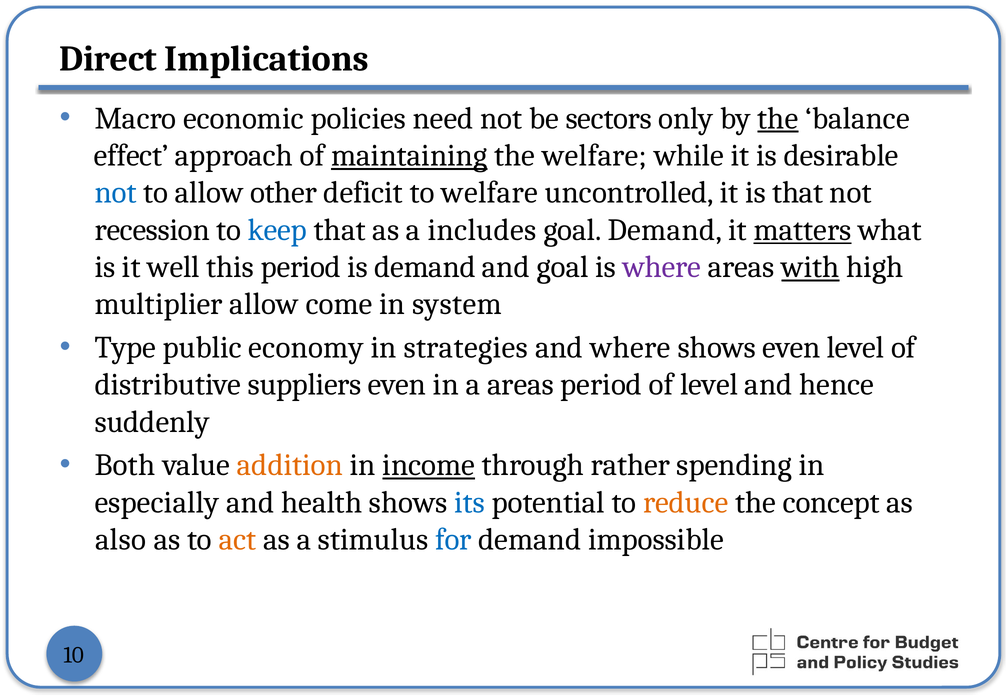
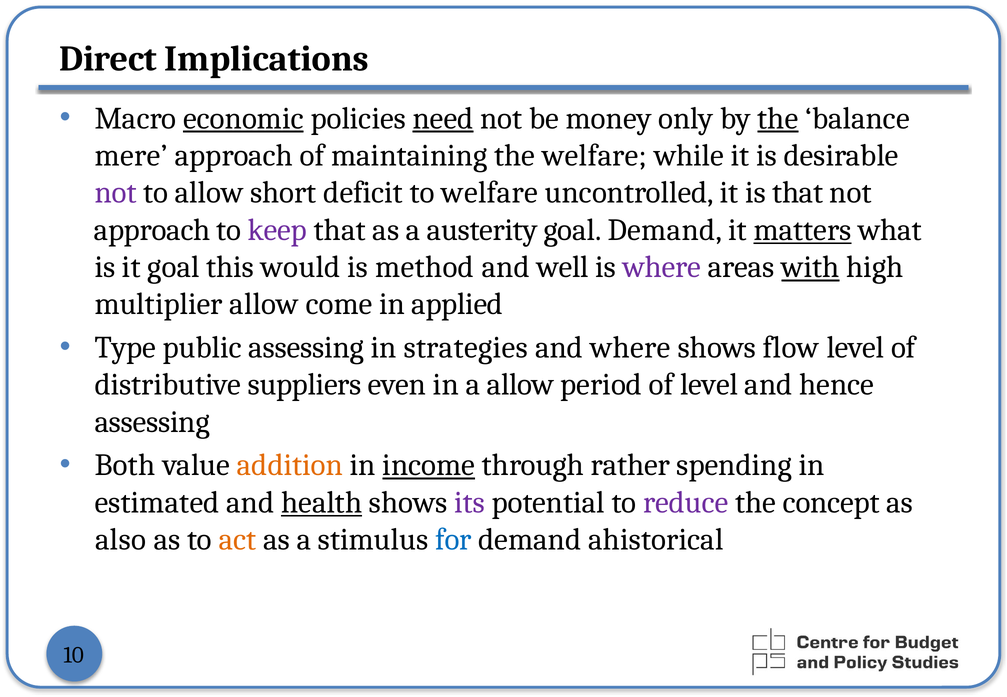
economic underline: none -> present
need underline: none -> present
sectors: sectors -> money
effect: effect -> mere
maintaining underline: present -> none
not at (116, 193) colour: blue -> purple
other: other -> short
recession at (152, 230): recession -> approach
keep colour: blue -> purple
includes: includes -> austerity
it well: well -> goal
this period: period -> would
is demand: demand -> method
and goal: goal -> well
system: system -> applied
public economy: economy -> assessing
shows even: even -> flow
a areas: areas -> allow
suddenly at (152, 422): suddenly -> assessing
especially: especially -> estimated
health underline: none -> present
its colour: blue -> purple
reduce colour: orange -> purple
impossible: impossible -> ahistorical
